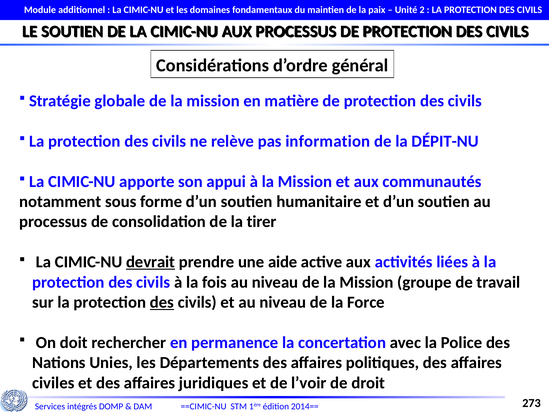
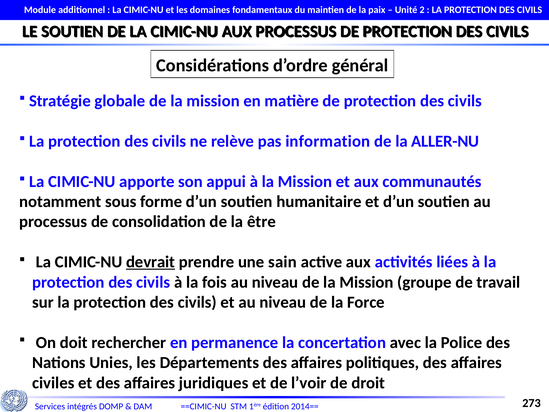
DÉPIT-NU: DÉPIT-NU -> ALLER-NU
tirer: tirer -> être
aide: aide -> sain
des at (162, 302) underline: present -> none
